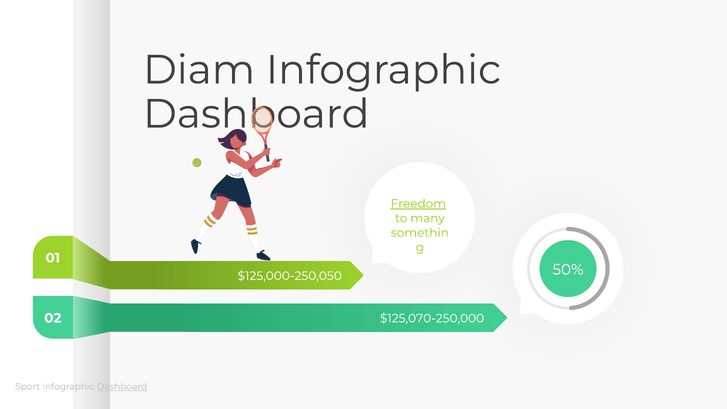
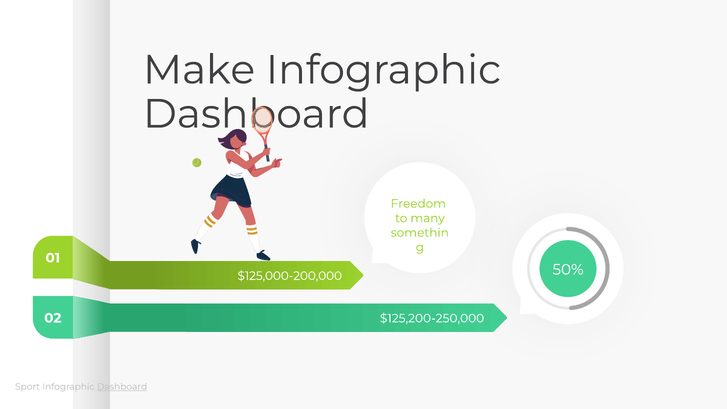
Diam: Diam -> Make
Freedom underline: present -> none
$125,000-250,050: $125,000-250,050 -> $125,000-200,000
$125,070-250,000: $125,070-250,000 -> $125,200-250,000
